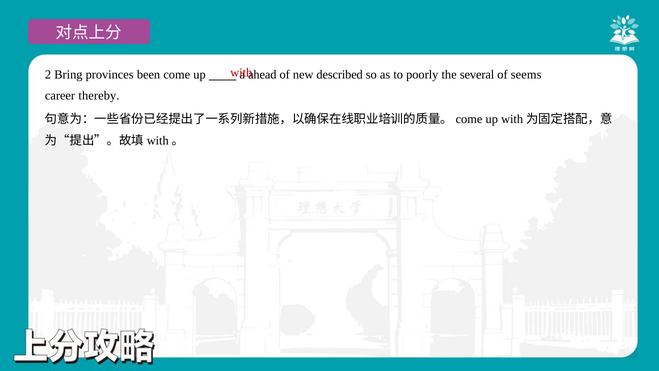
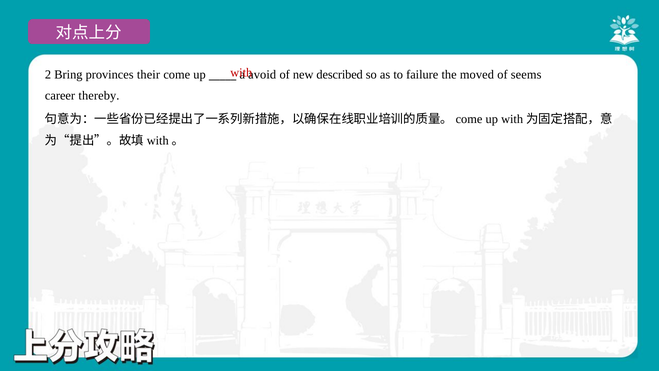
been: been -> their
ahead: ahead -> avoid
poorly: poorly -> failure
several: several -> moved
